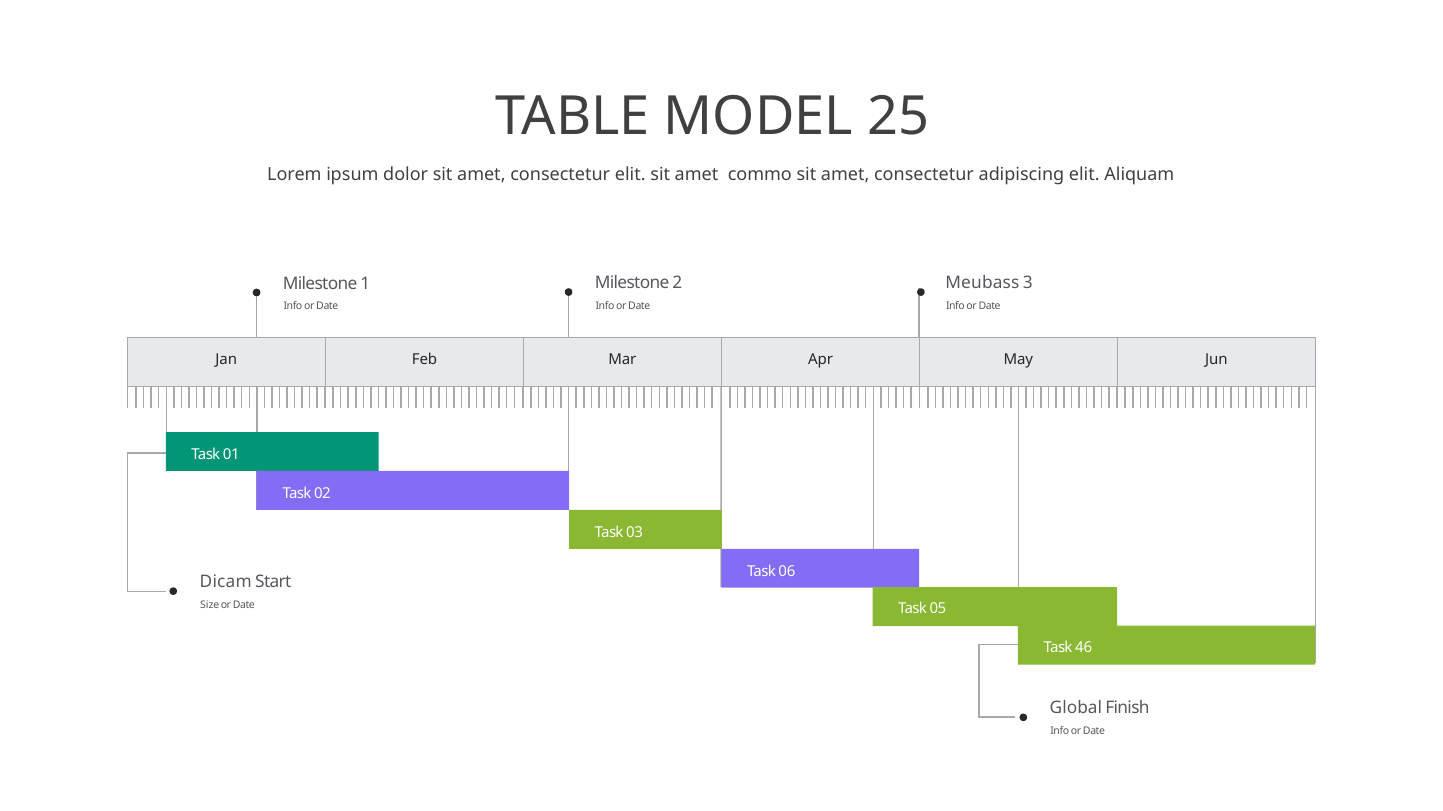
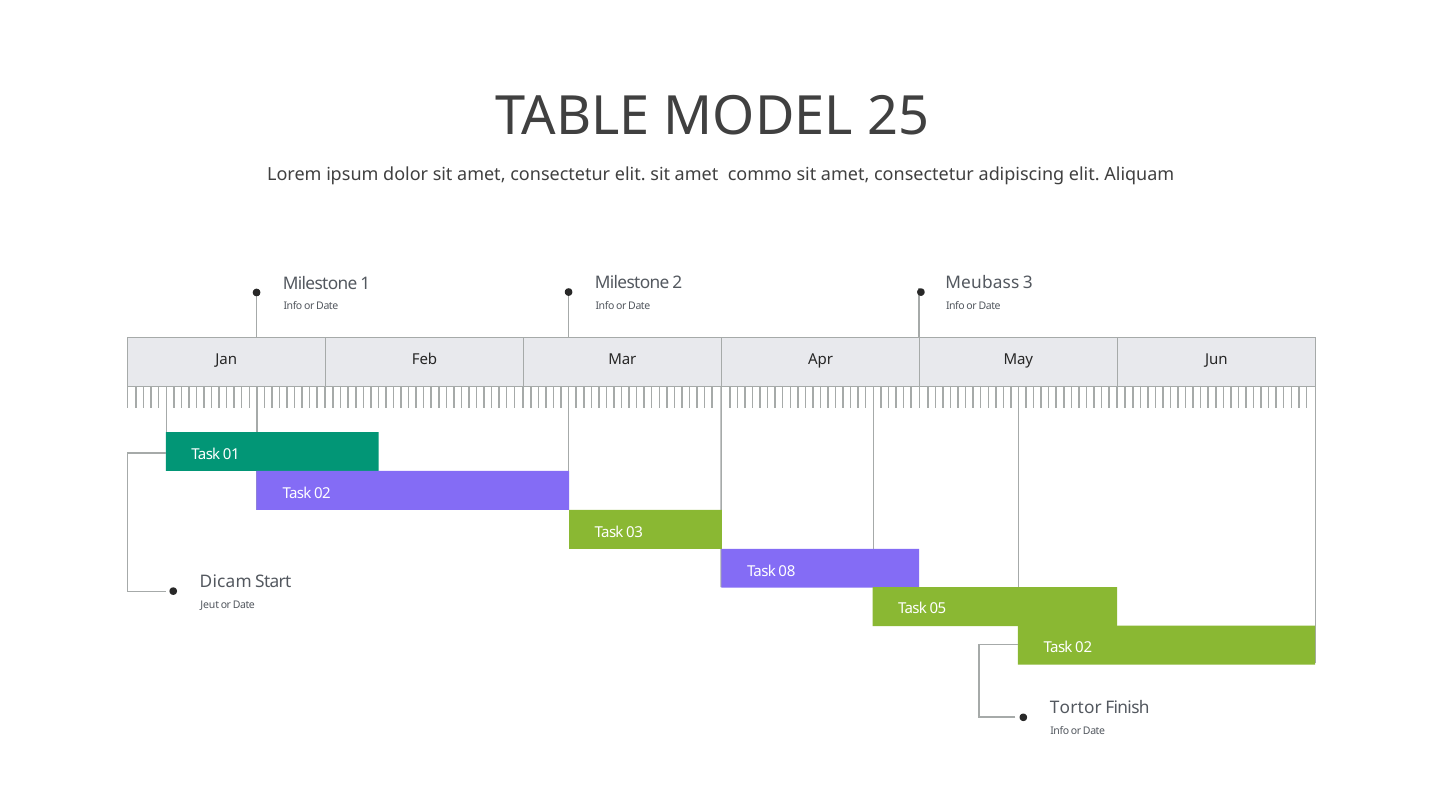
06: 06 -> 08
Size: Size -> Jeut
46 at (1084, 649): 46 -> 02
Global: Global -> Tortor
